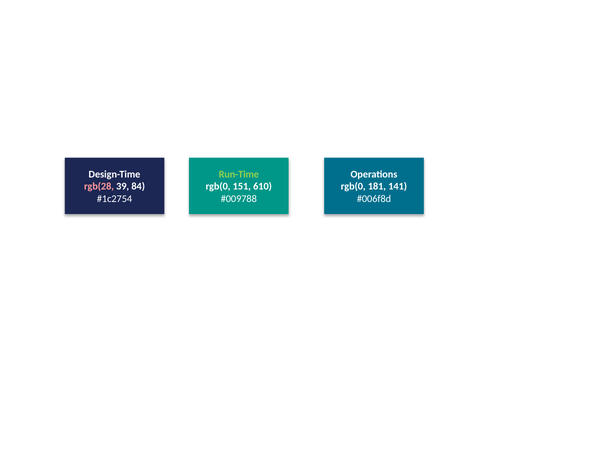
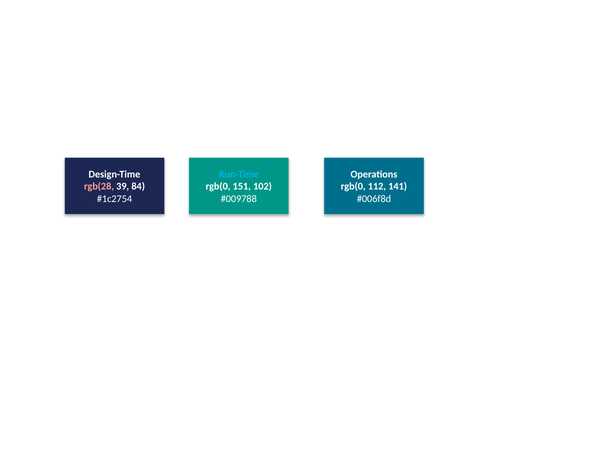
Run-Time colour: light green -> light blue
610: 610 -> 102
181: 181 -> 112
